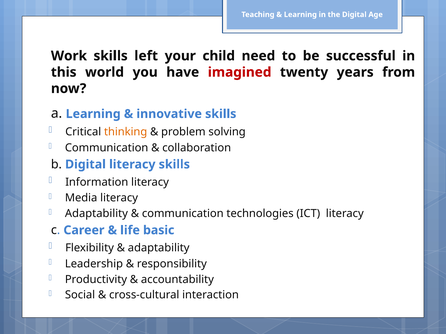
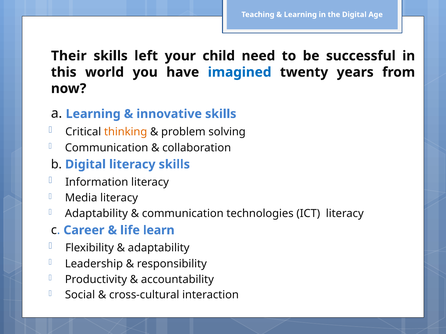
Work: Work -> Their
imagined colour: red -> blue
basic: basic -> learn
